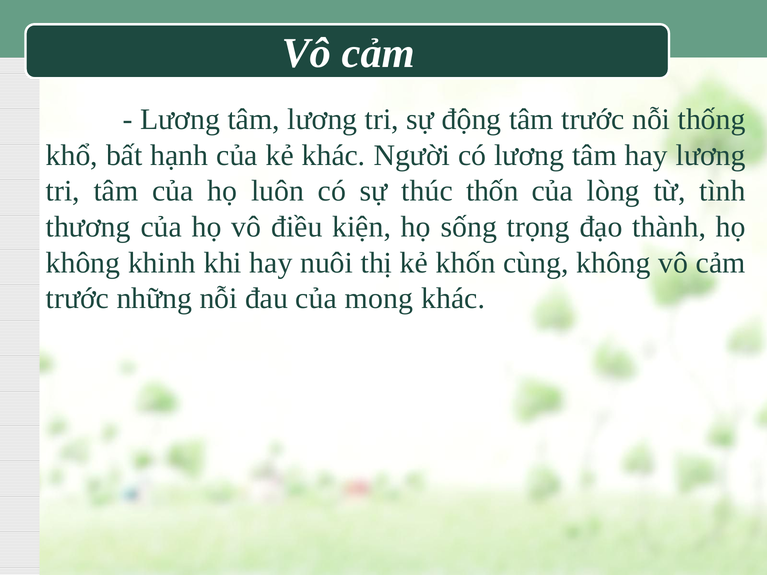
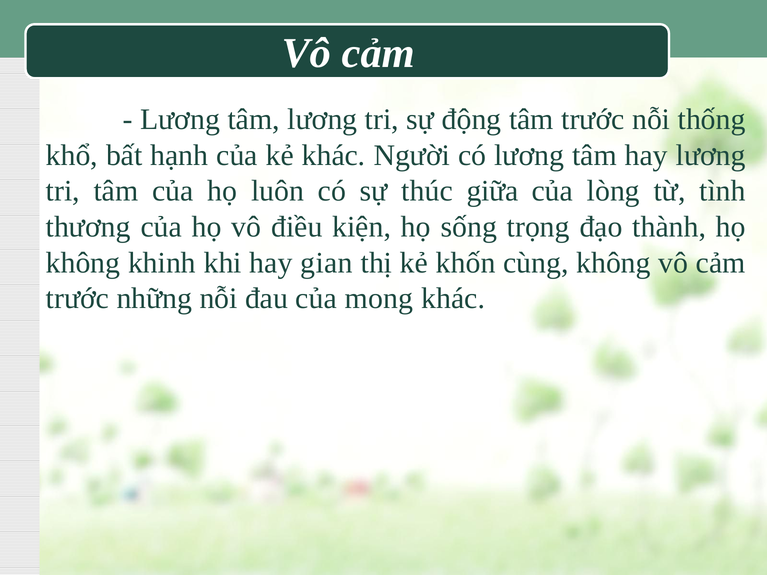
thốn: thốn -> giữa
nuôi: nuôi -> gian
